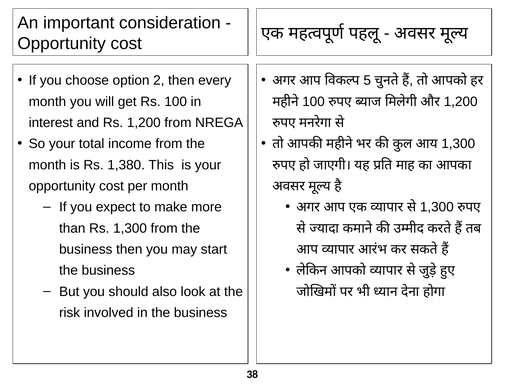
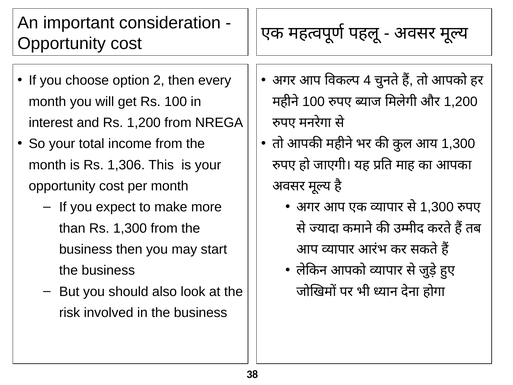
5: 5 -> 4
1,380: 1,380 -> 1,306
